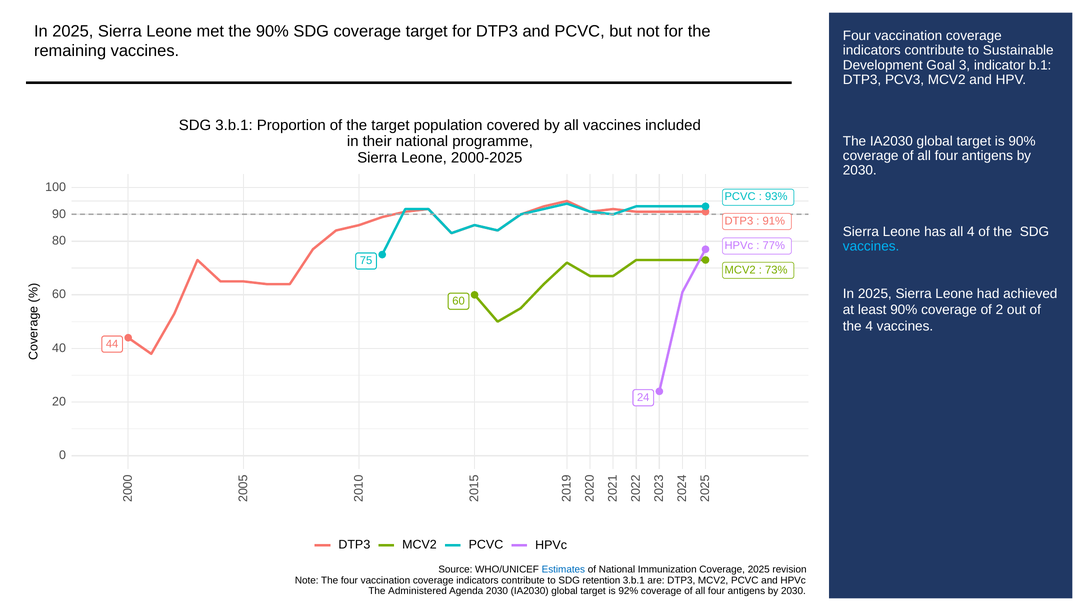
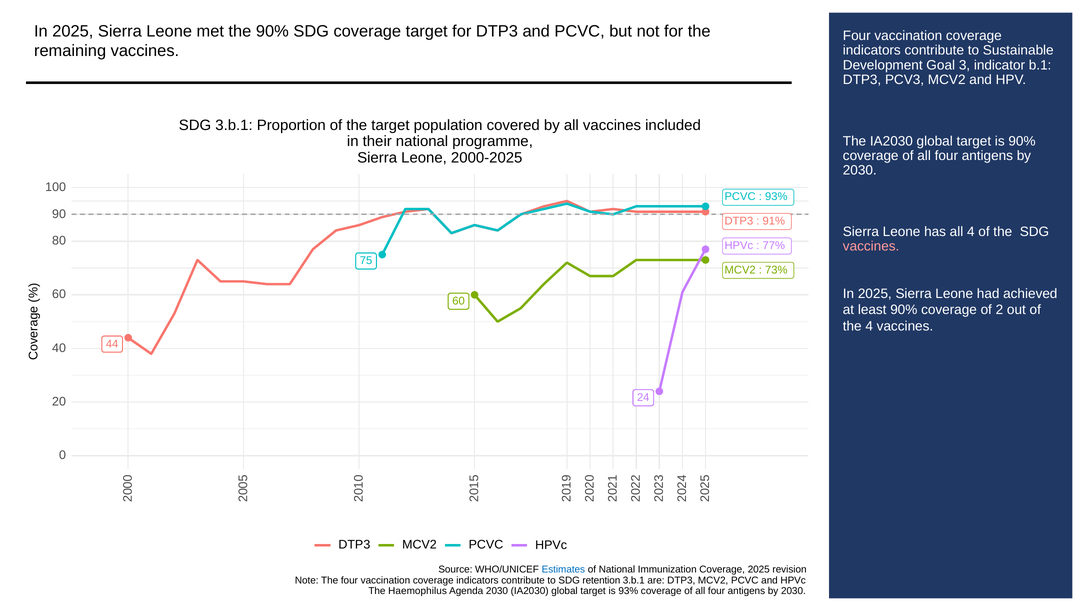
vaccines at (871, 246) colour: light blue -> pink
Administered: Administered -> Haemophilus
is 92%: 92% -> 93%
